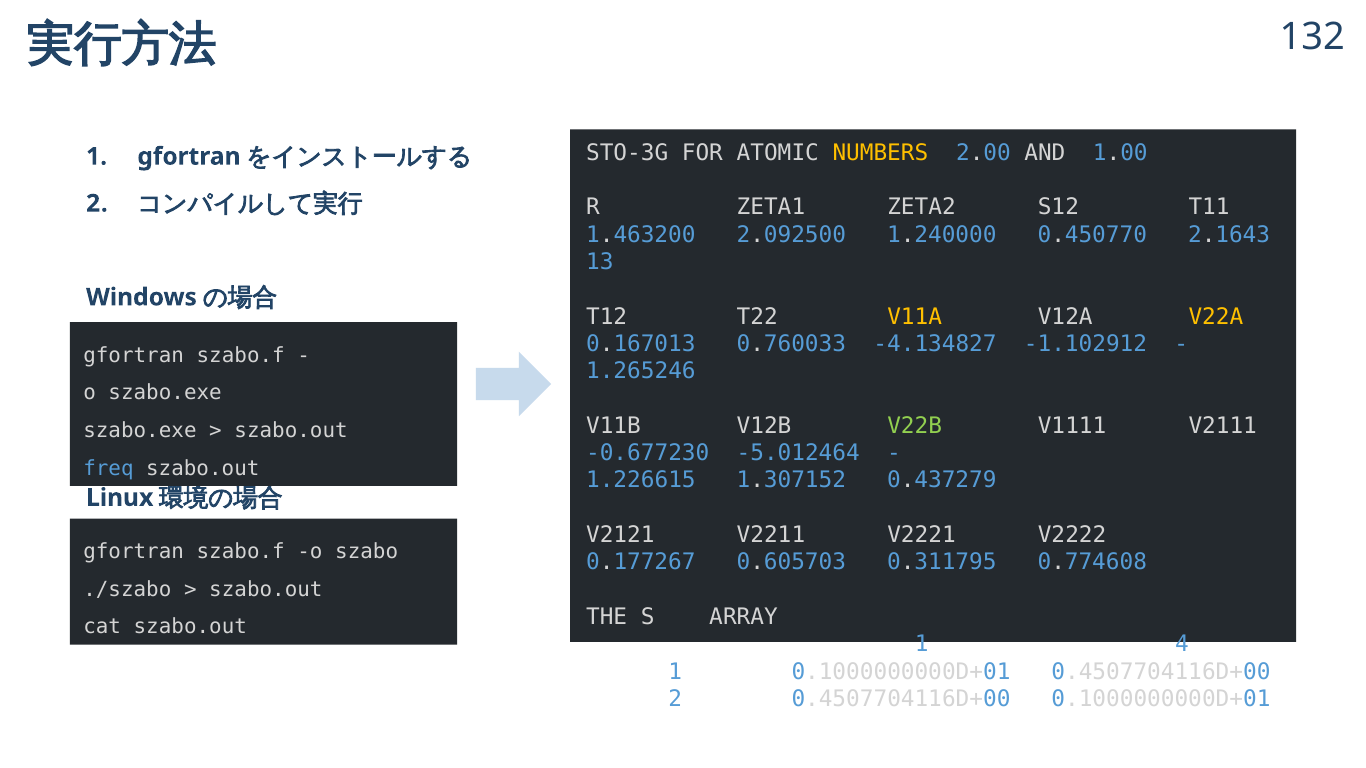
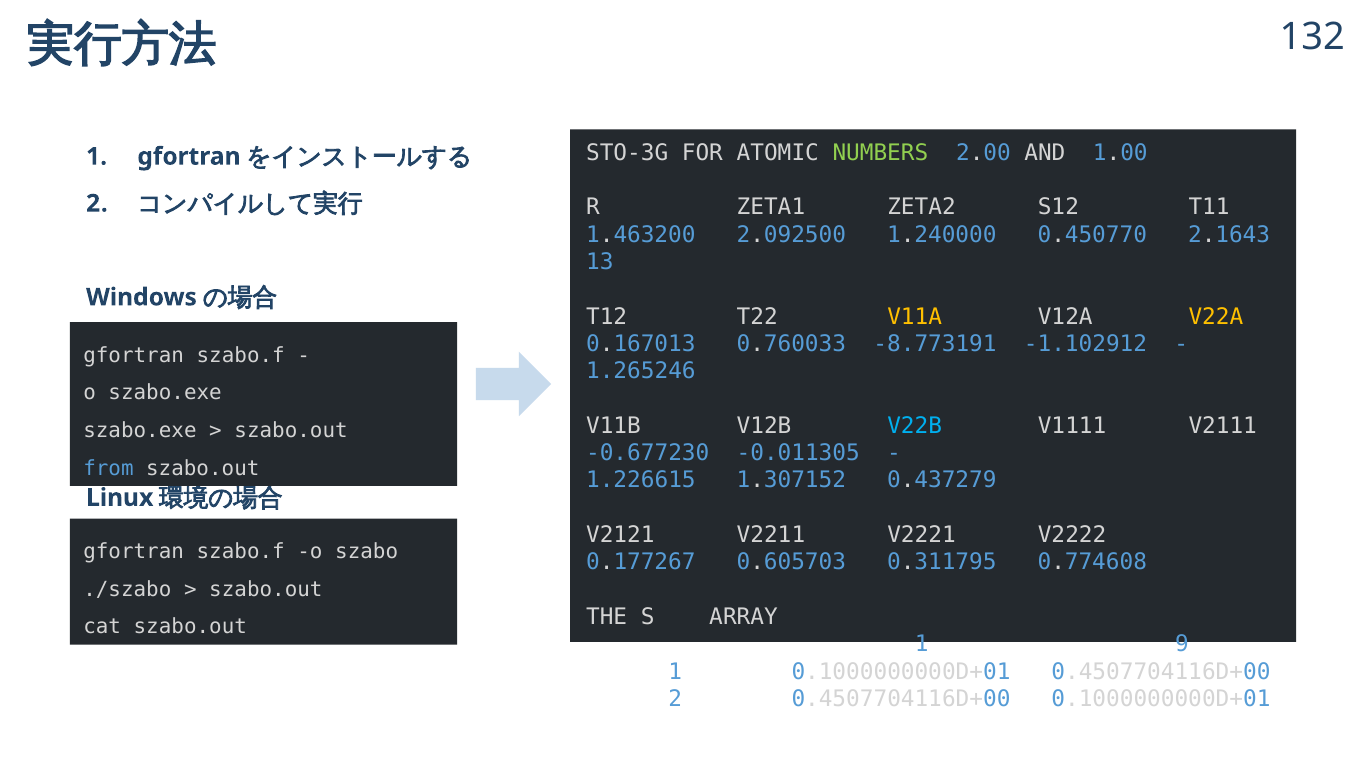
NUMBERS colour: yellow -> light green
-4.134827: -4.134827 -> -8.773191
V22B colour: light green -> light blue
-5.012464: -5.012464 -> -0.011305
freq: freq -> from
4: 4 -> 9
